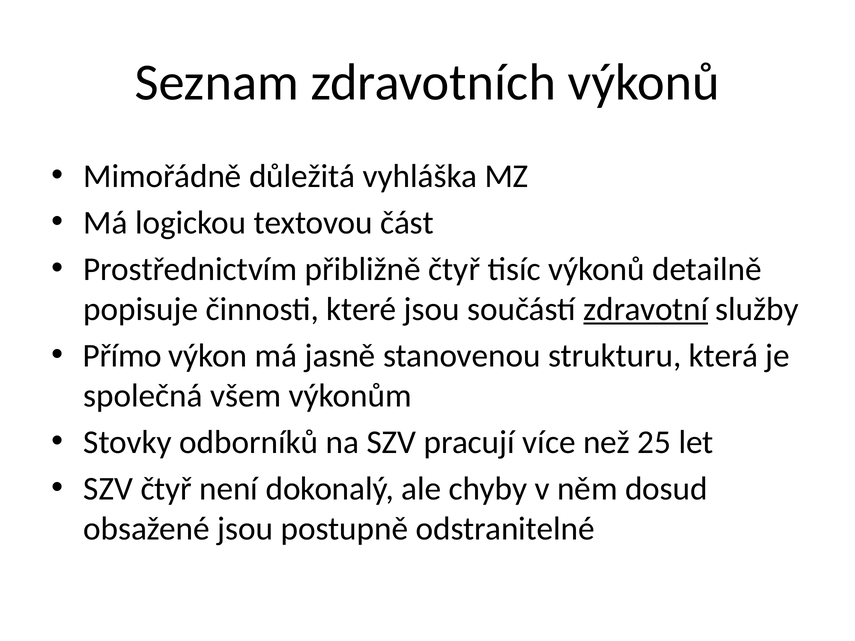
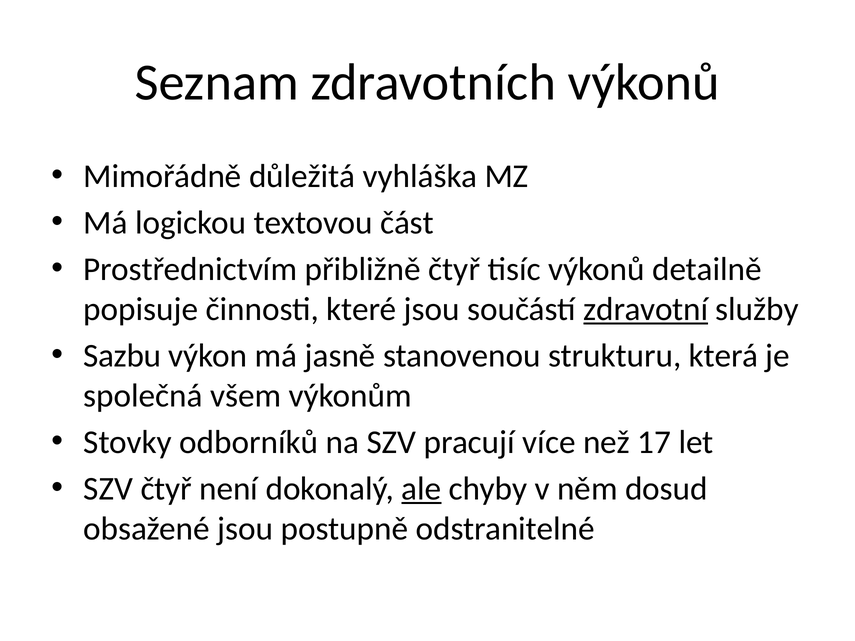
Přímo: Přímo -> Sazbu
25: 25 -> 17
ale underline: none -> present
